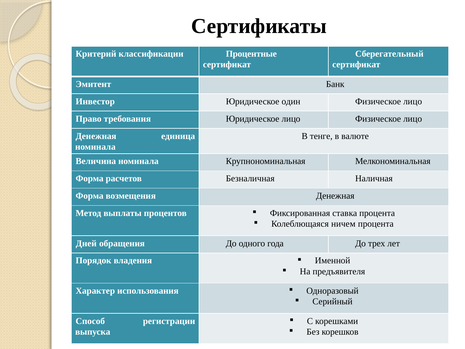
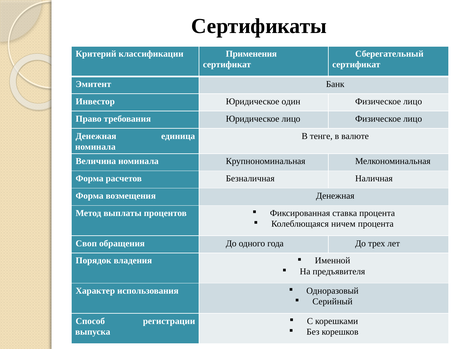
Процентные: Процентные -> Применения
Дней: Дней -> Своп
